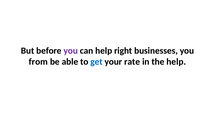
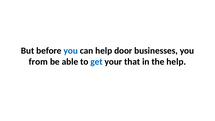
you at (71, 51) colour: purple -> blue
right: right -> door
rate: rate -> that
